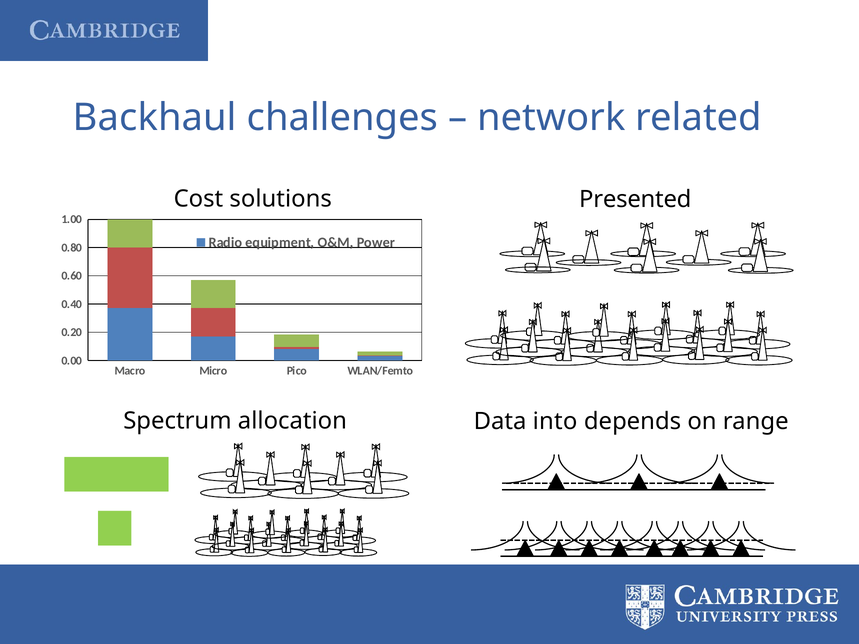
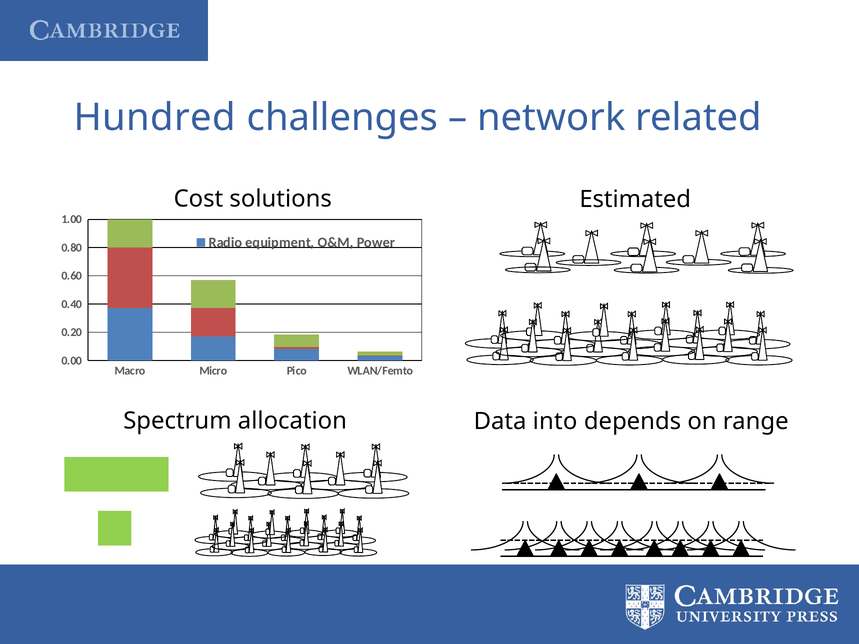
Backhaul: Backhaul -> Hundred
Presented: Presented -> Estimated
